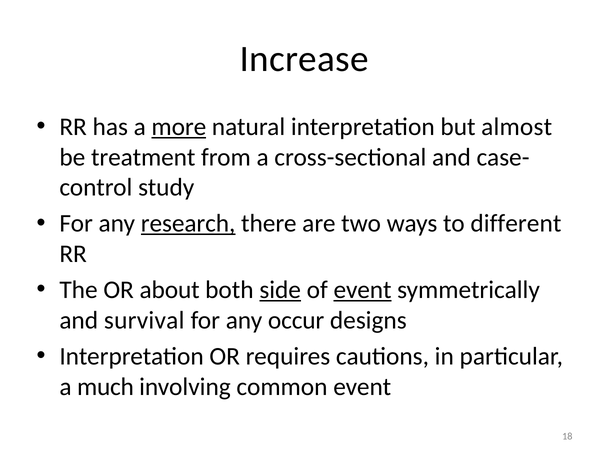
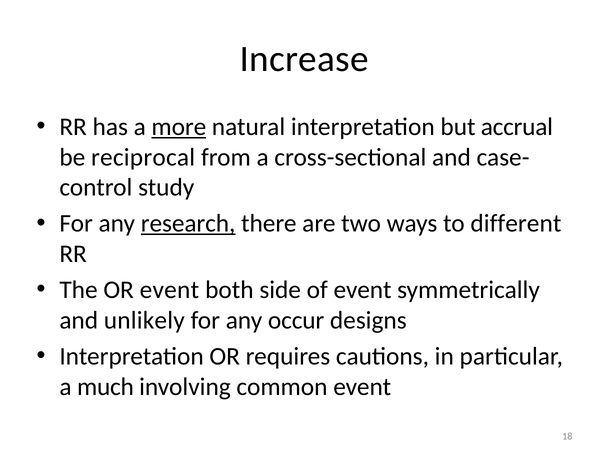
almost: almost -> accrual
treatment: treatment -> reciprocal
OR about: about -> event
side underline: present -> none
event at (363, 290) underline: present -> none
survival: survival -> unlikely
